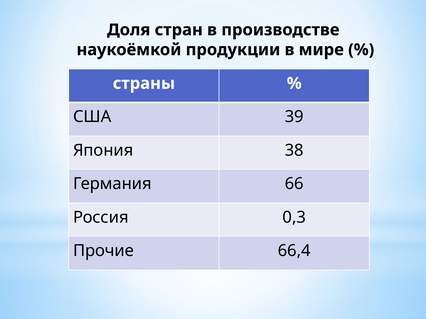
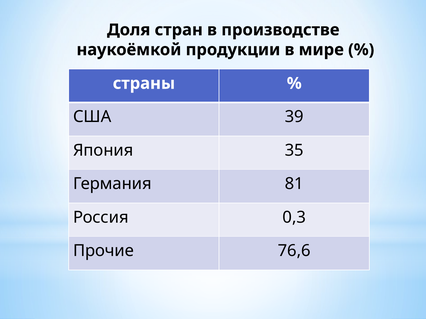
38: 38 -> 35
66: 66 -> 81
66,4: 66,4 -> 76,6
